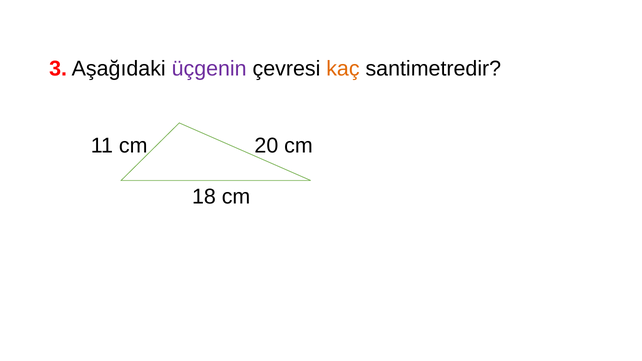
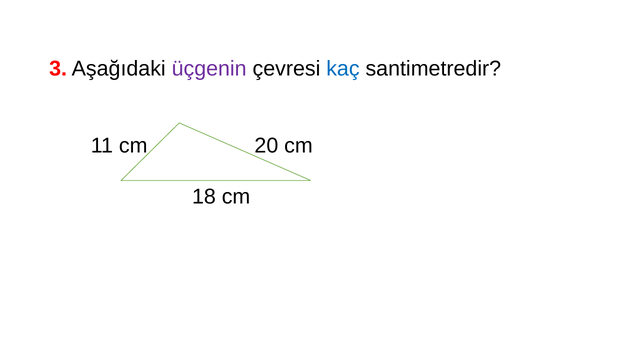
kaç colour: orange -> blue
